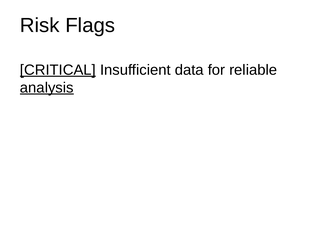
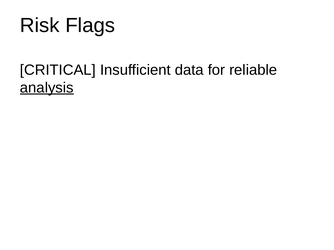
CRITICAL underline: present -> none
